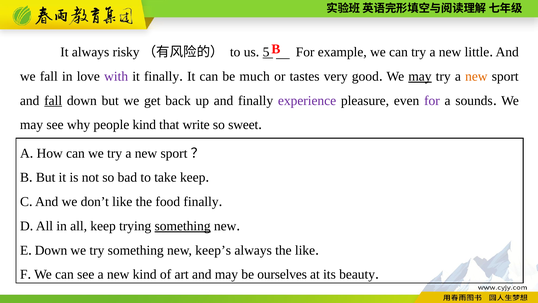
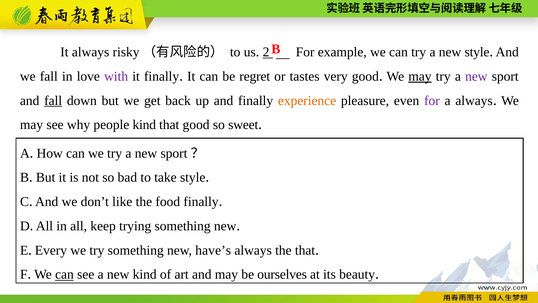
5: 5 -> 2
new little: little -> style
much: much -> regret
new at (476, 76) colour: orange -> purple
experience colour: purple -> orange
a sounds: sounds -> always
that write: write -> good
take keep: keep -> style
something at (183, 226) underline: present -> none
Down at (51, 250): Down -> Every
keep’s: keep’s -> have’s
the like: like -> that
can at (64, 274) underline: none -> present
